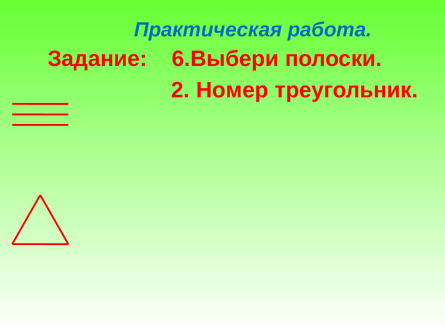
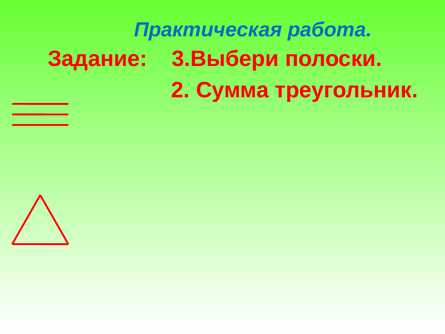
6.Выбери: 6.Выбери -> 3.Выбери
Номер: Номер -> Сумма
